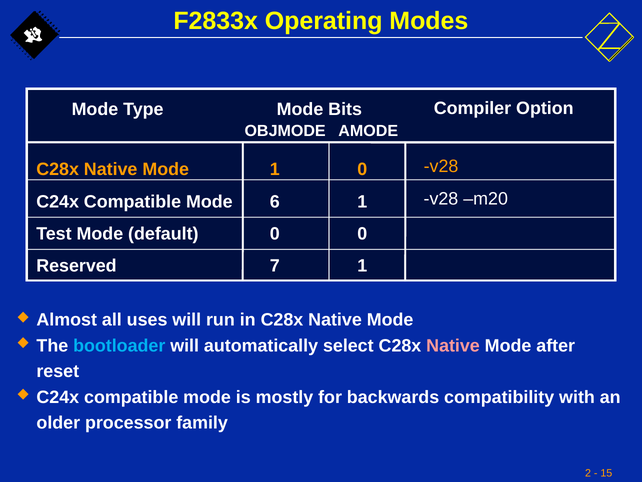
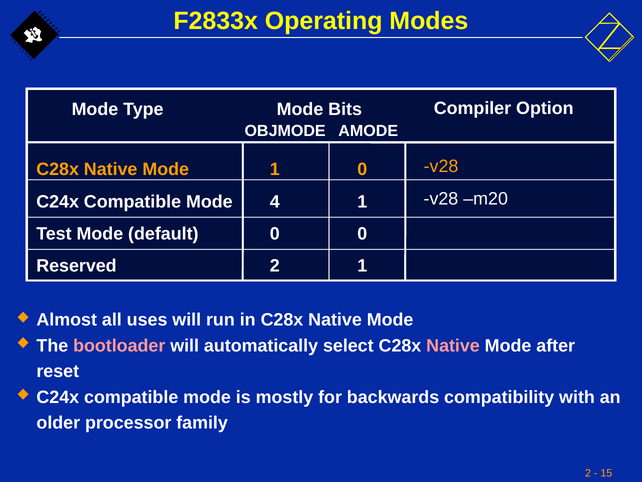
6: 6 -> 4
Reserved 7: 7 -> 2
bootloader colour: light blue -> pink
